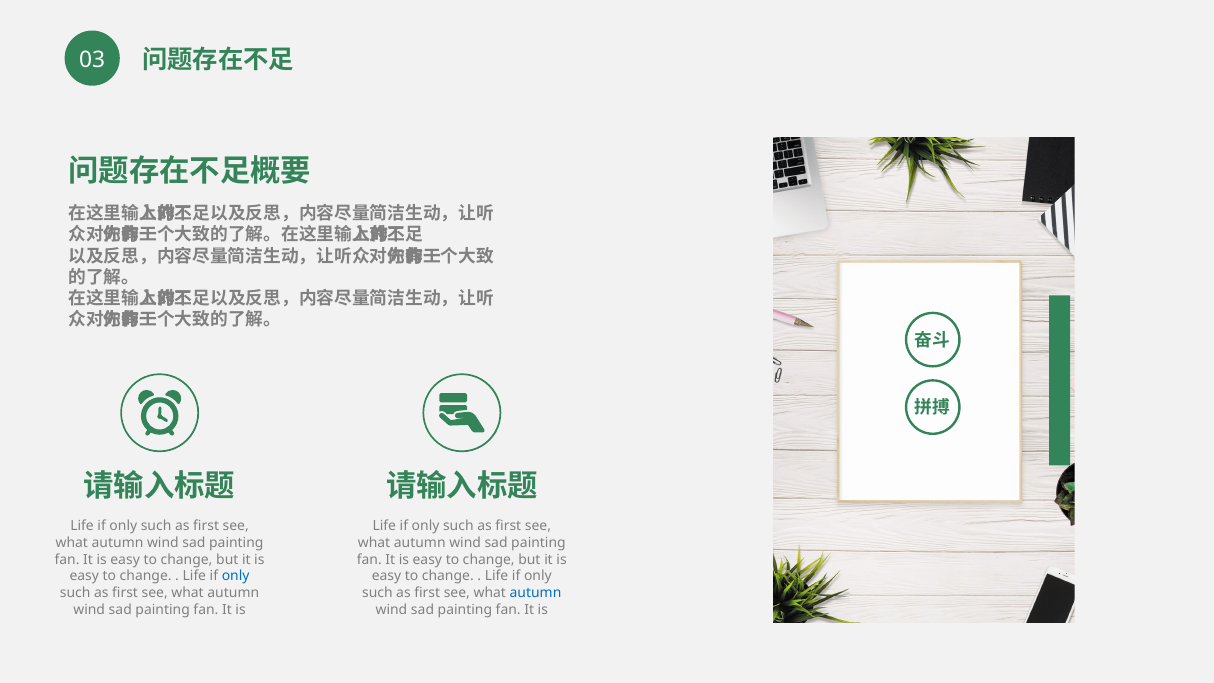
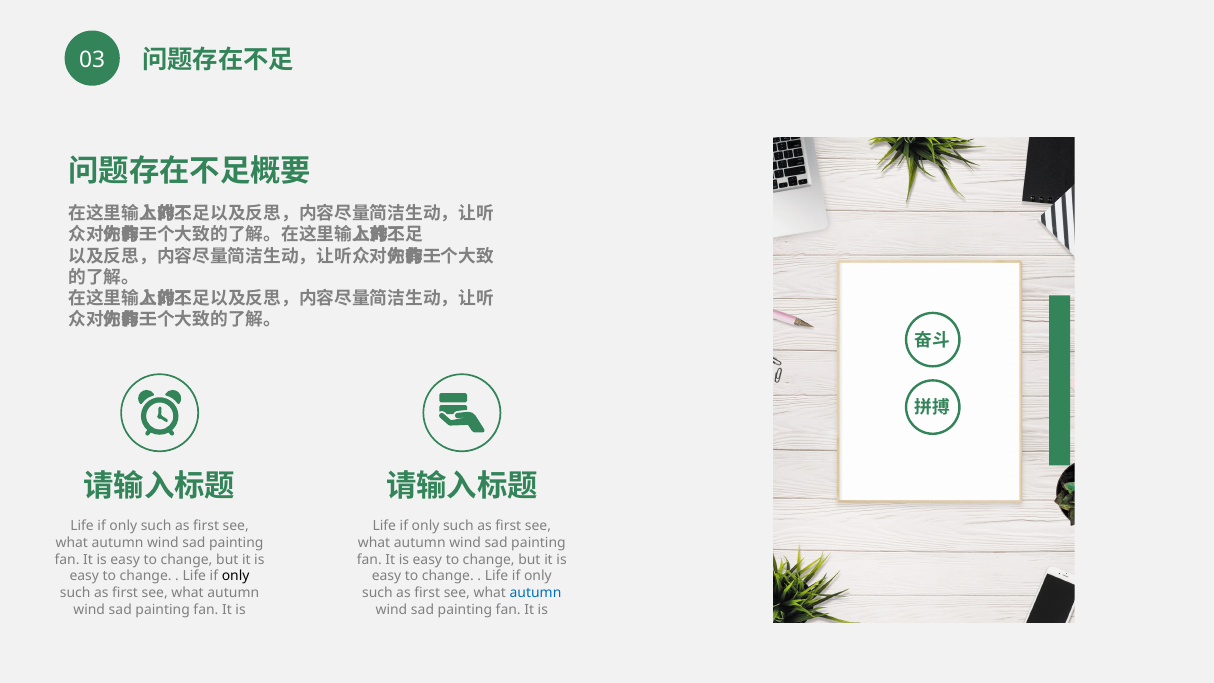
only at (236, 576) colour: blue -> black
